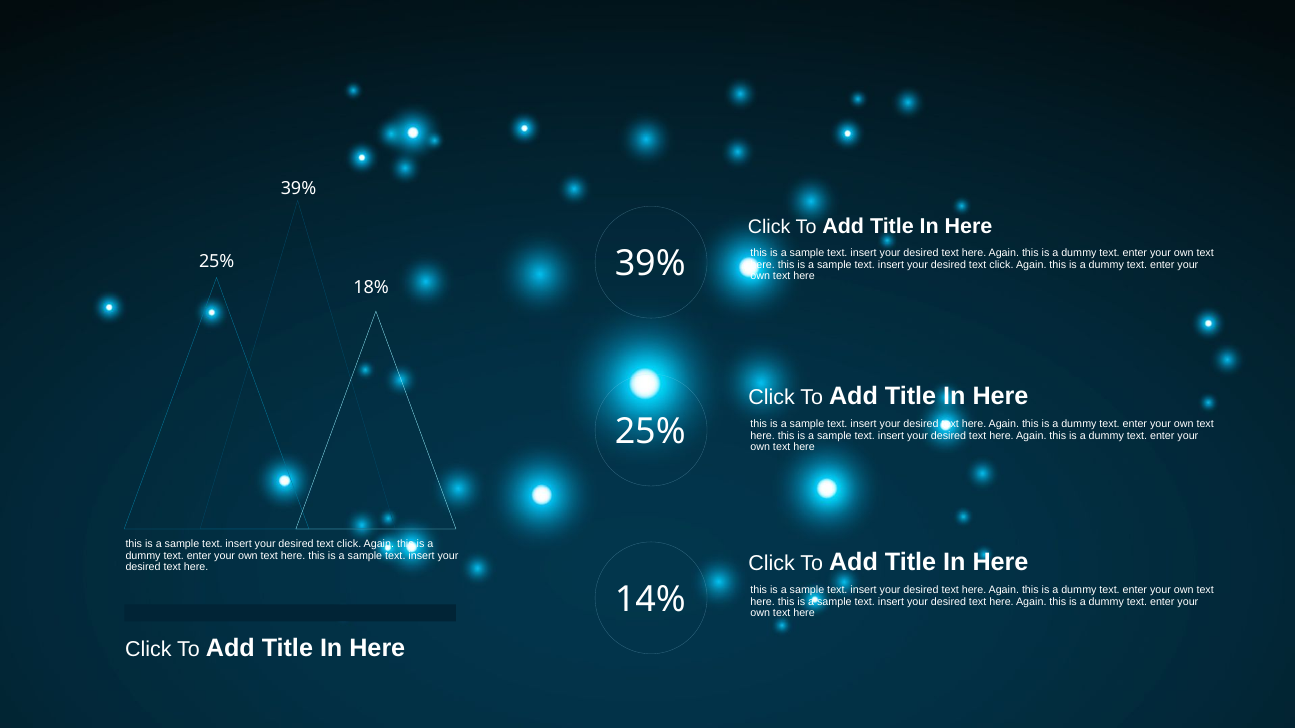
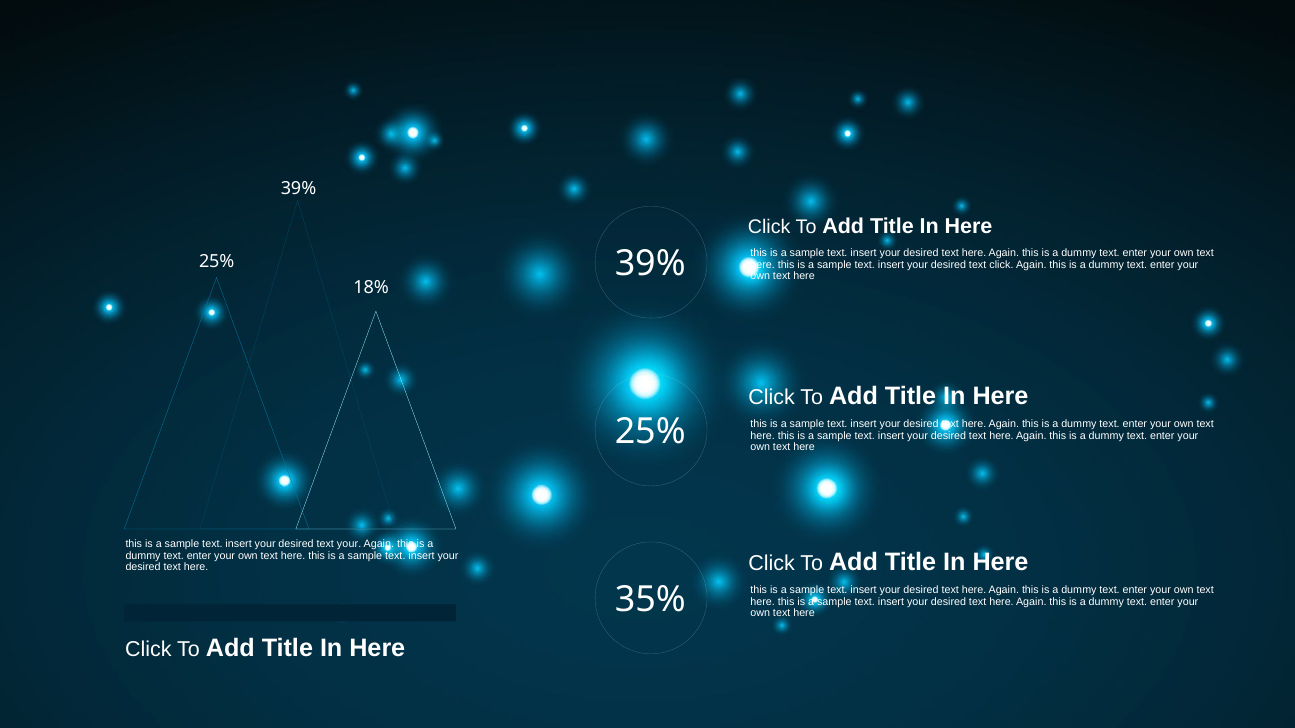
click at (349, 544): click -> your
14%: 14% -> 35%
